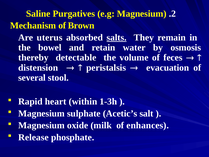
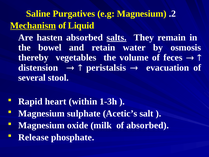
Mechanism underline: none -> present
Brown: Brown -> Liquid
uterus: uterus -> hasten
detectable: detectable -> vegetables
of enhances: enhances -> absorbed
